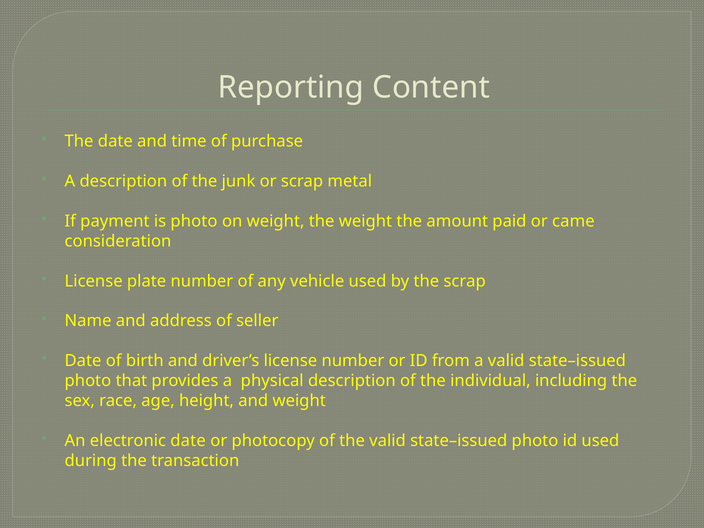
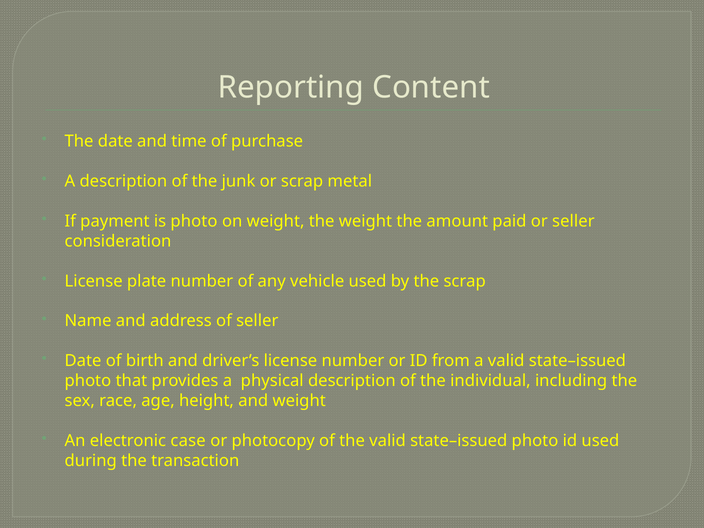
or came: came -> seller
electronic date: date -> case
